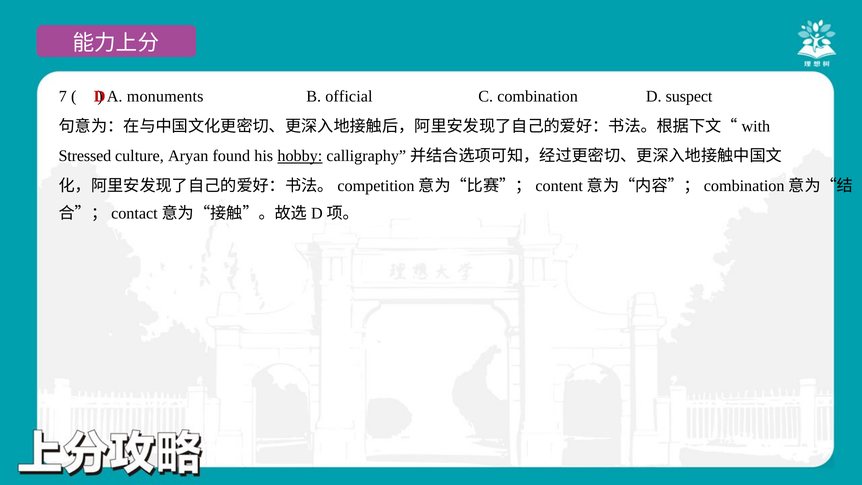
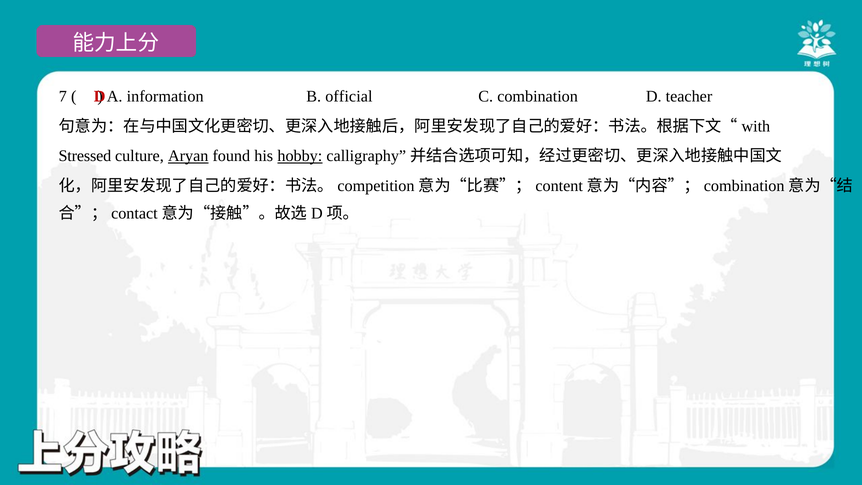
monuments: monuments -> information
suspect: suspect -> teacher
Aryan underline: none -> present
